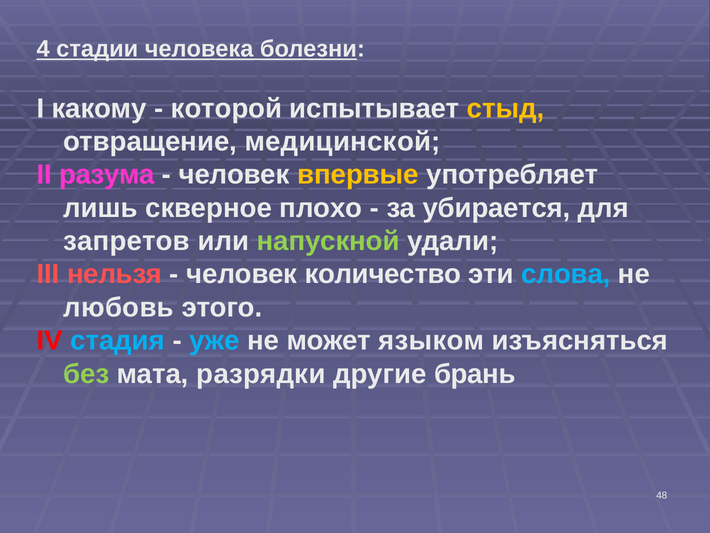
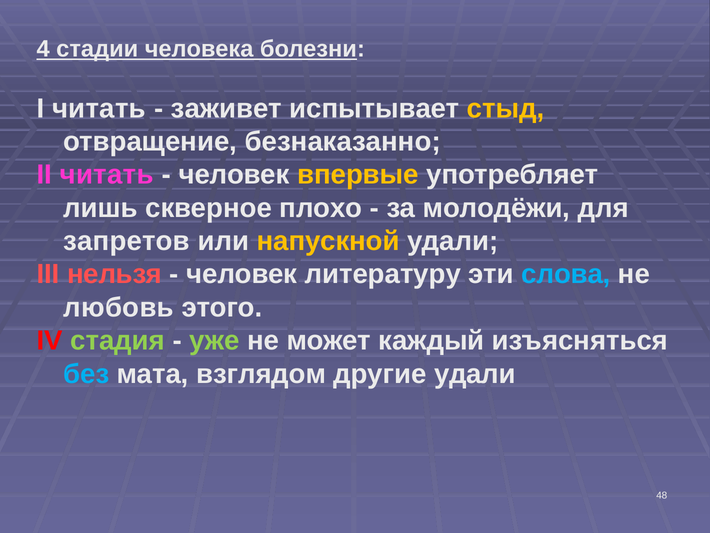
I какому: какому -> читать
которой: которой -> заживет
медицинской: медицинской -> безнаказанно
II разума: разума -> читать
убирается: убирается -> молодёжи
напускной colour: light green -> yellow
количество: количество -> литературу
стадия colour: light blue -> light green
уже colour: light blue -> light green
языком: языком -> каждый
без colour: light green -> light blue
разрядки: разрядки -> взглядом
другие брань: брань -> удали
